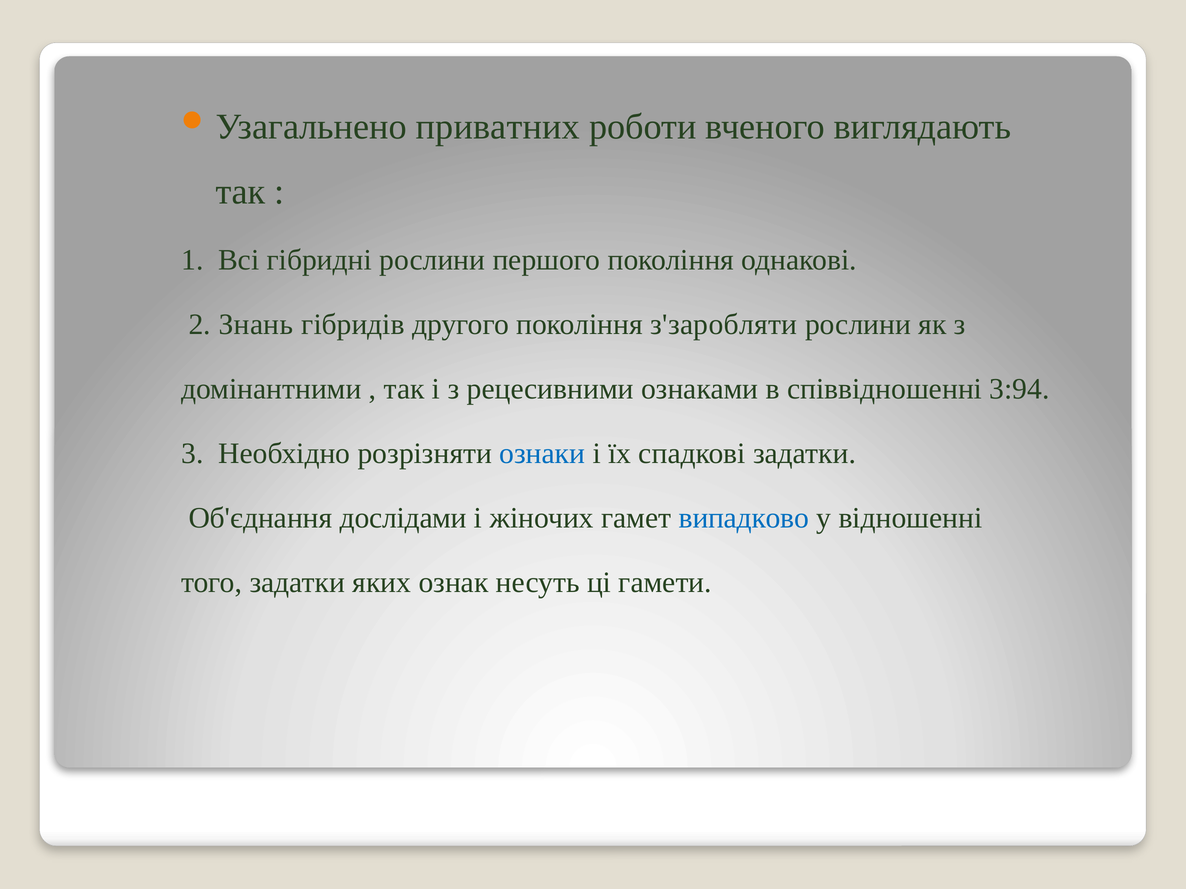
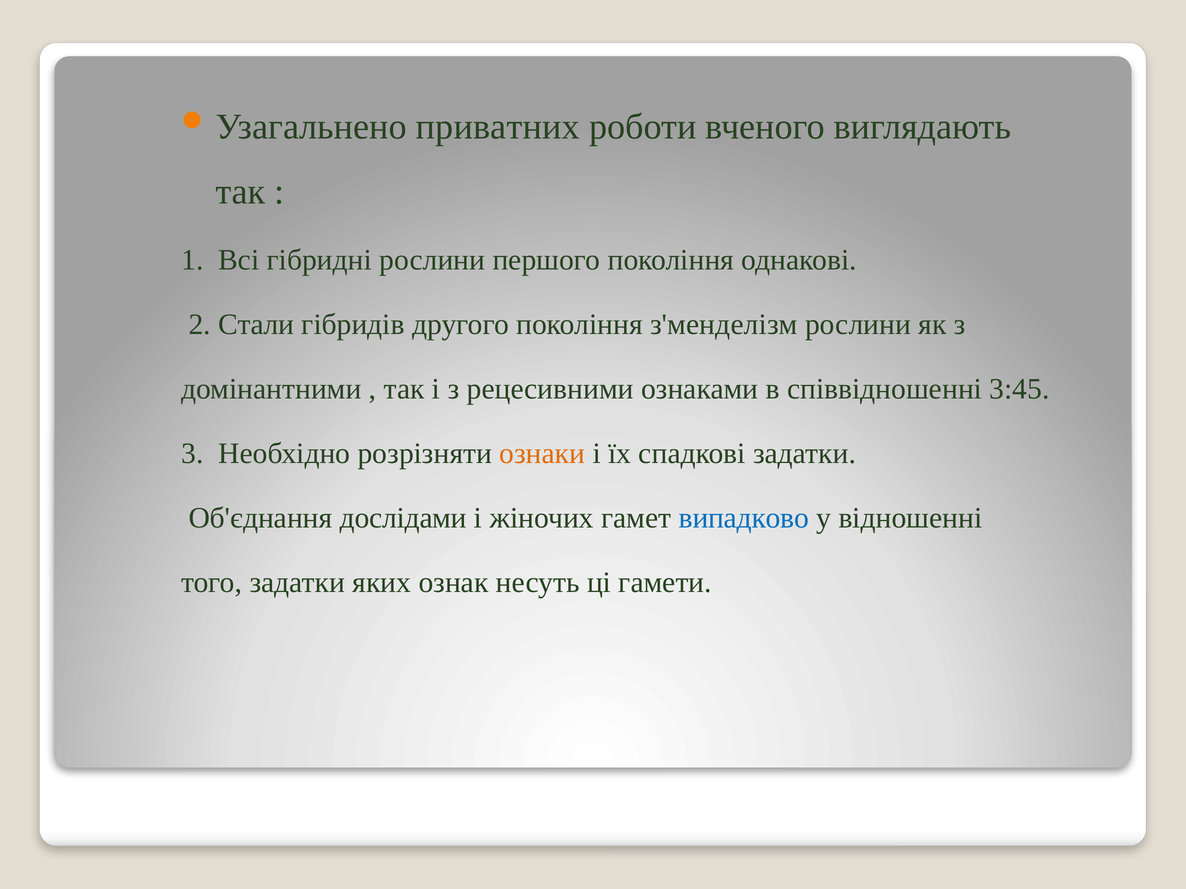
Знань: Знань -> Стали
з'заробляти: з'заробляти -> з'менделізм
3:94: 3:94 -> 3:45
ознаки colour: blue -> orange
